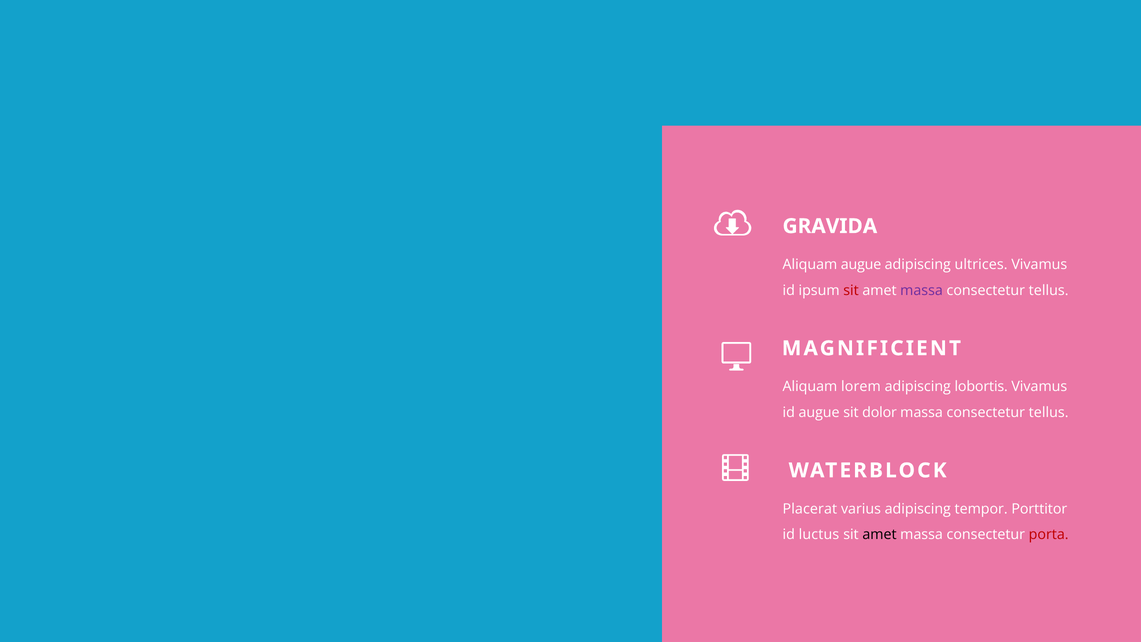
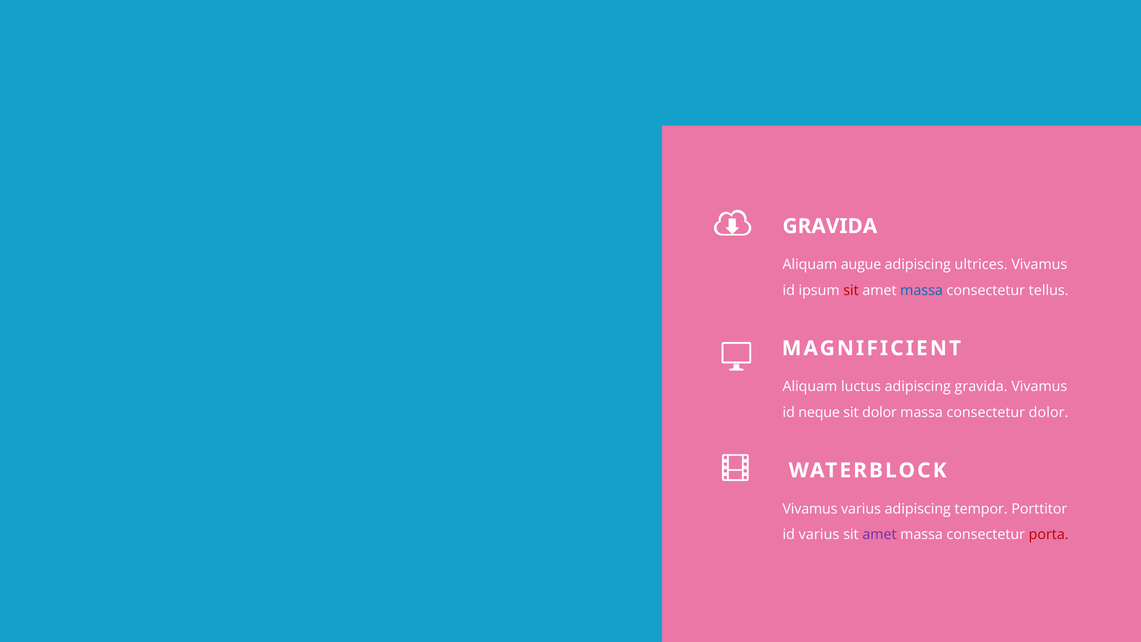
massa at (922, 290) colour: purple -> blue
lorem: lorem -> luctus
adipiscing lobortis: lobortis -> gravida
id augue: augue -> neque
tellus at (1049, 412): tellus -> dolor
Placerat at (810, 509): Placerat -> Vivamus
id luctus: luctus -> varius
amet at (880, 534) colour: black -> purple
